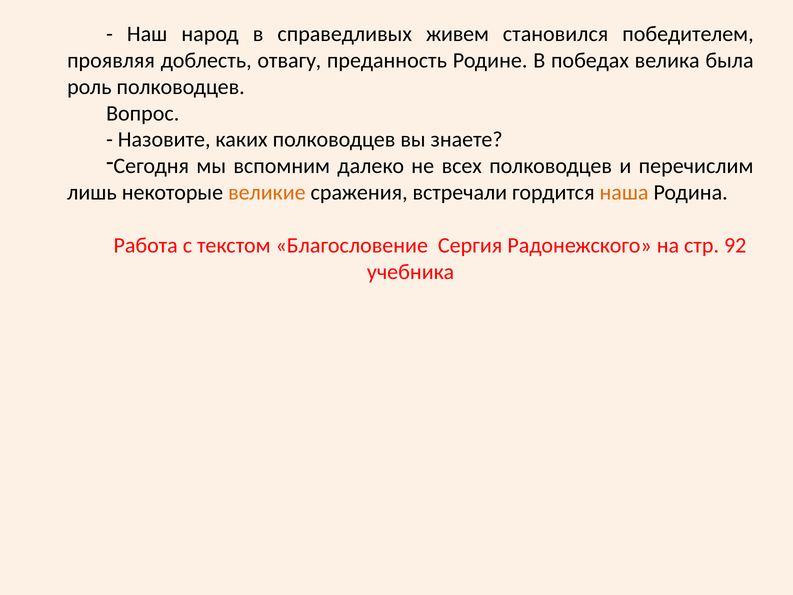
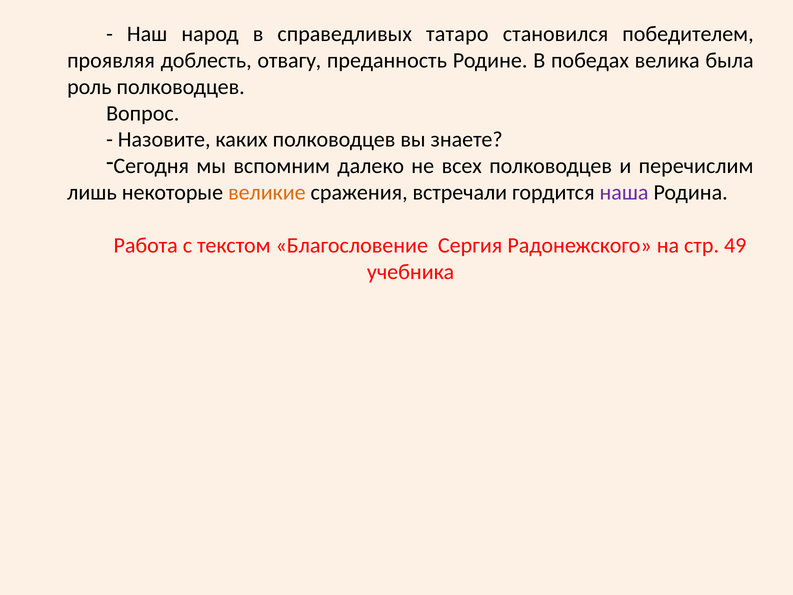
живем: живем -> татаро
наша colour: orange -> purple
92: 92 -> 49
